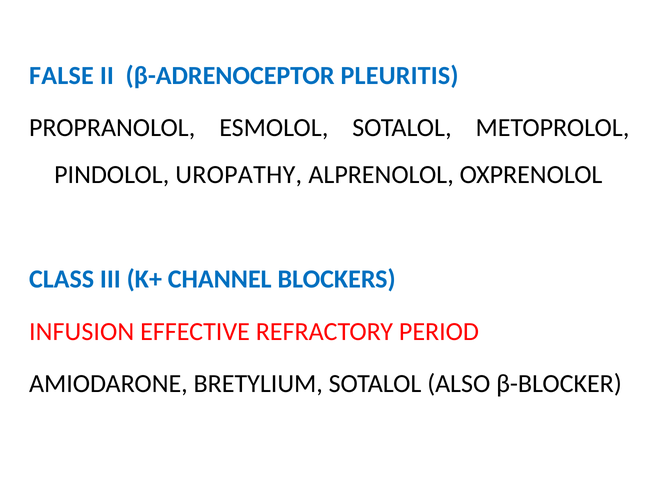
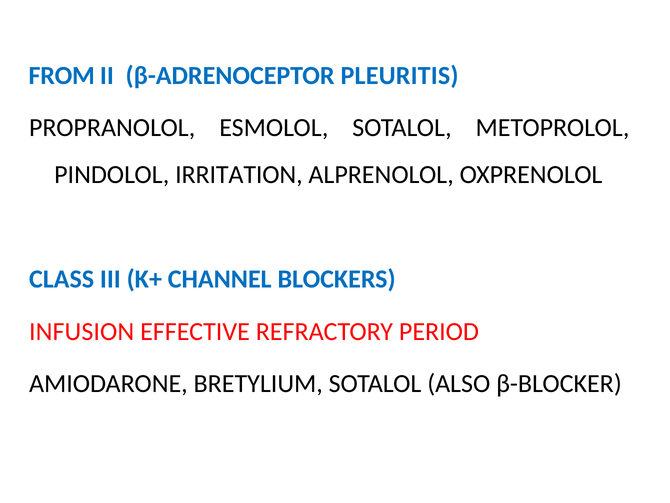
FALSE: FALSE -> FROM
UROPATHY: UROPATHY -> IRRITATION
